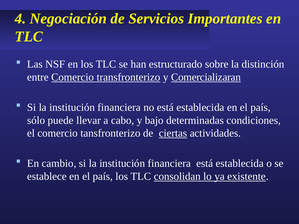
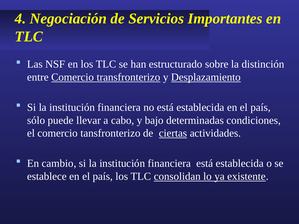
Comercializaran: Comercializaran -> Desplazamiento
